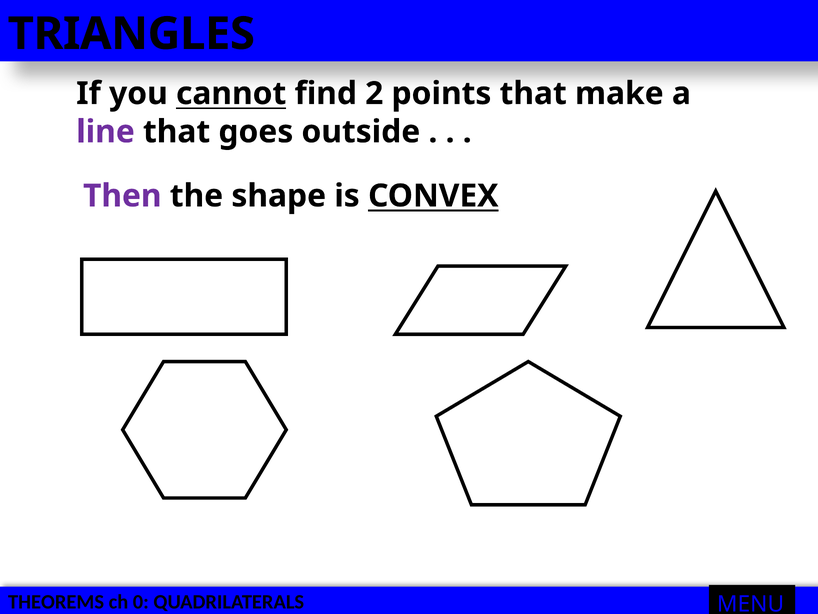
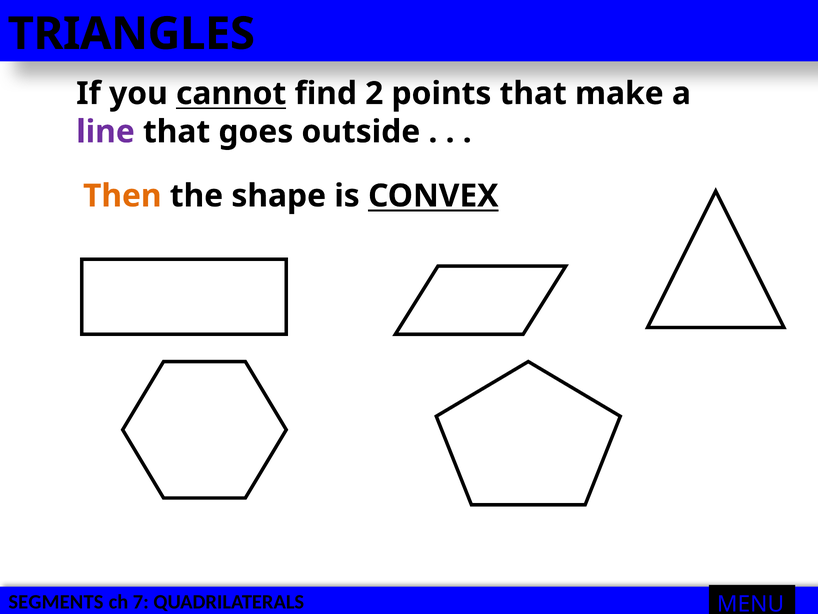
Then colour: purple -> orange
THEOREMS: THEOREMS -> SEGMENTS
0: 0 -> 7
